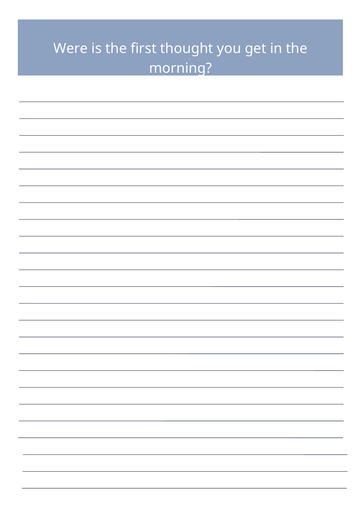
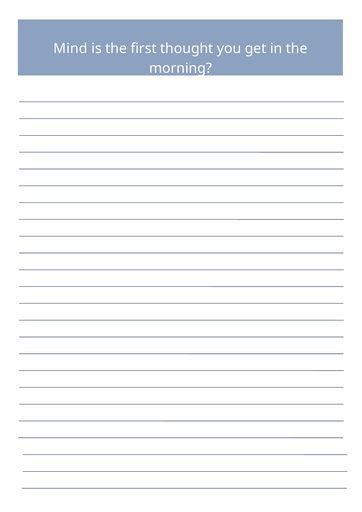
Were: Were -> Mind
